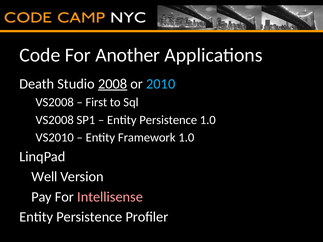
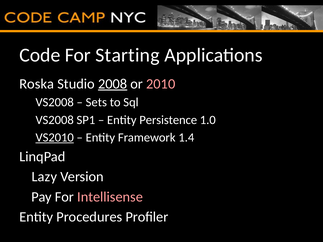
Another: Another -> Starting
Death: Death -> Roska
2010 colour: light blue -> pink
First: First -> Sets
VS2010 underline: none -> present
Framework 1.0: 1.0 -> 1.4
Well: Well -> Lazy
Persistence at (89, 217): Persistence -> Procedures
